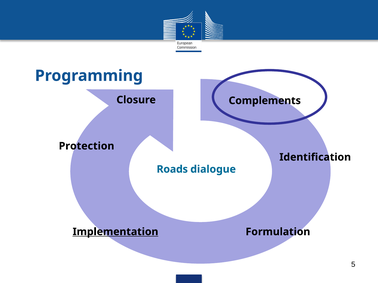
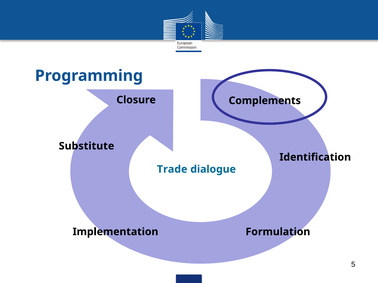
Protection: Protection -> Substitute
Roads: Roads -> Trade
Implementation underline: present -> none
